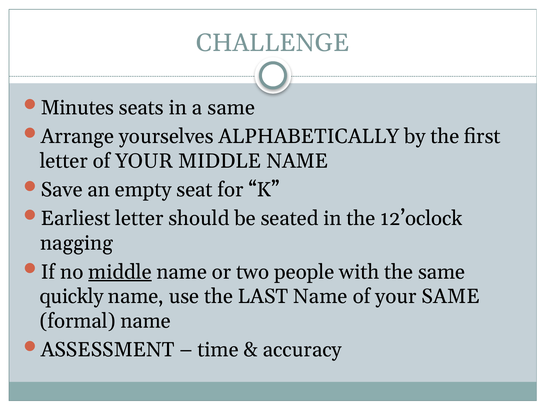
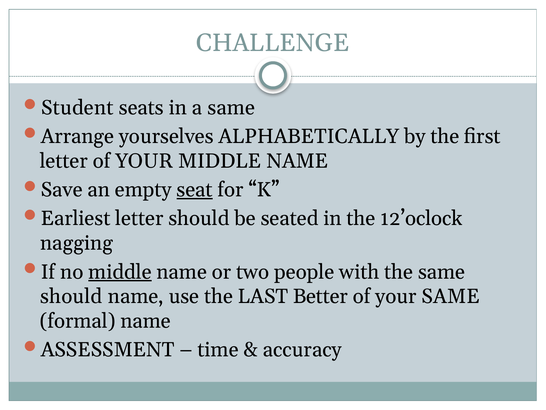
Minutes: Minutes -> Student
seat underline: none -> present
quickly at (71, 296): quickly -> should
LAST Name: Name -> Better
